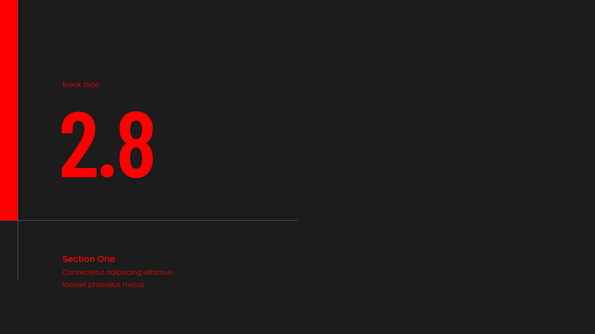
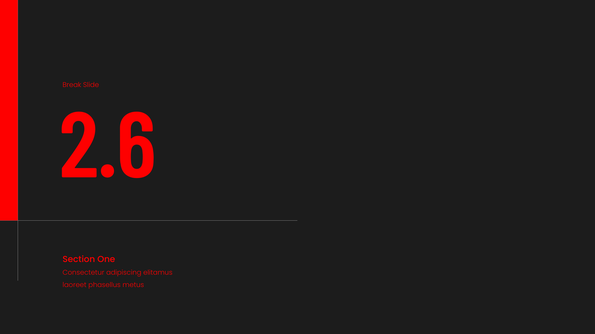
2.8: 2.8 -> 2.6
